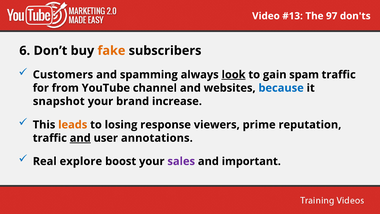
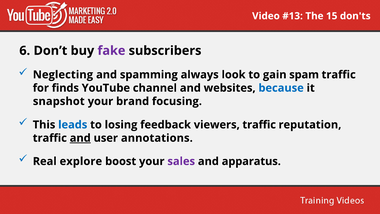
97: 97 -> 15
fake colour: orange -> purple
Customers: Customers -> Neglecting
look underline: present -> none
from: from -> finds
increase: increase -> focusing
leads colour: orange -> blue
response: response -> feedback
viewers prime: prime -> traffic
important: important -> apparatus
